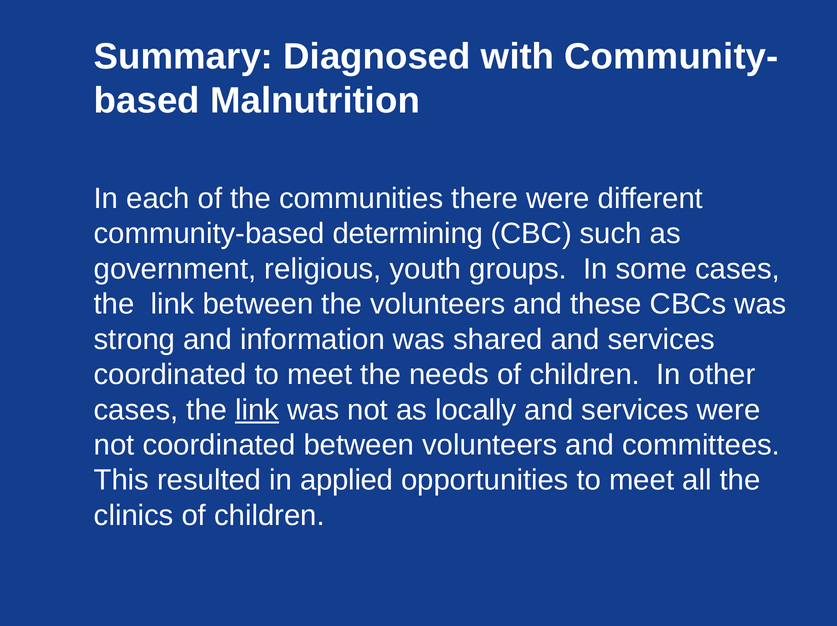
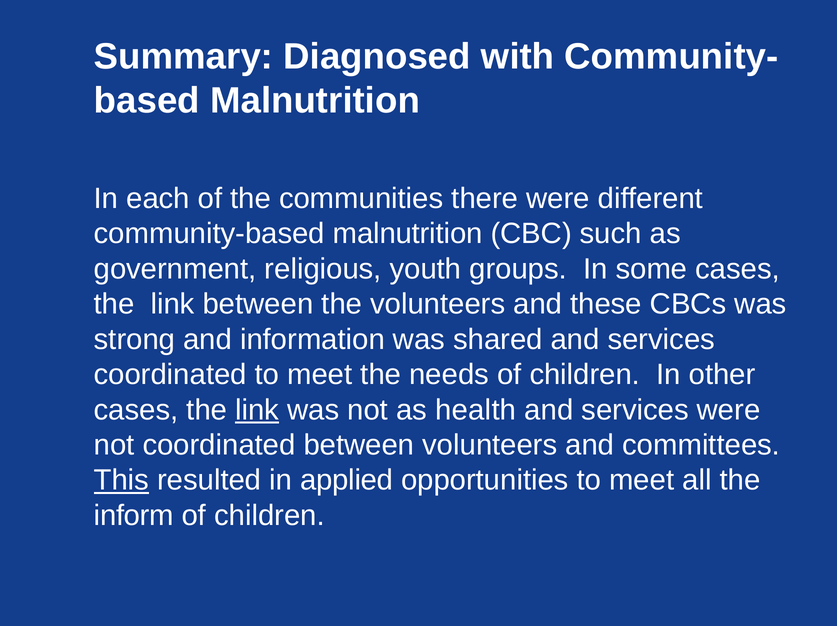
community-based determining: determining -> malnutrition
locally: locally -> health
This underline: none -> present
clinics: clinics -> inform
